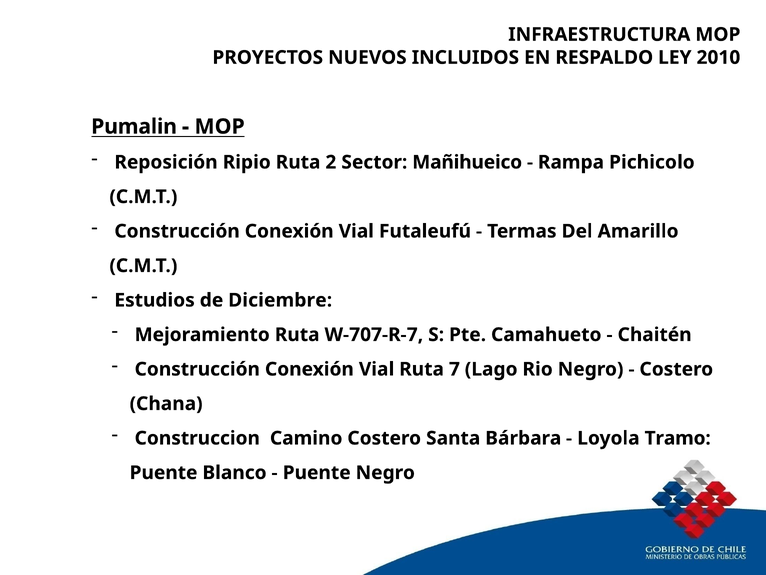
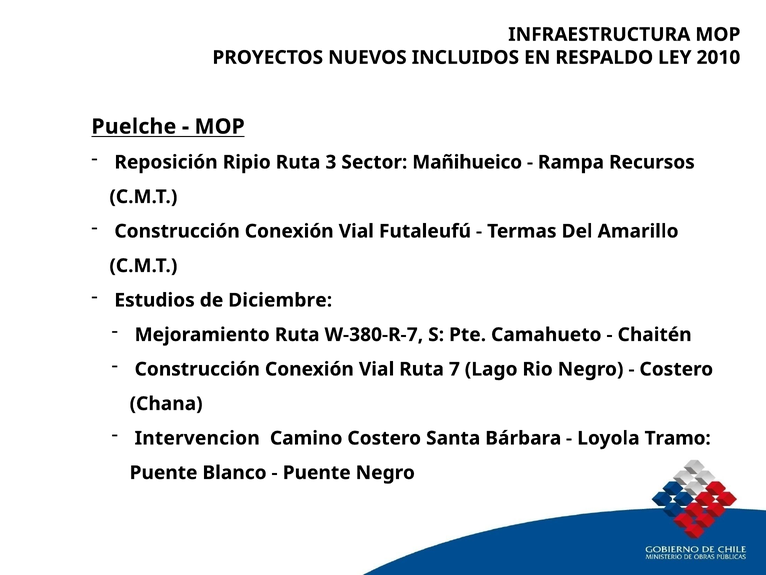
Pumalin: Pumalin -> Puelche
2: 2 -> 3
Pichicolo: Pichicolo -> Recursos
W-707-R-7: W-707-R-7 -> W-380-R-7
Construccion: Construccion -> Intervencion
